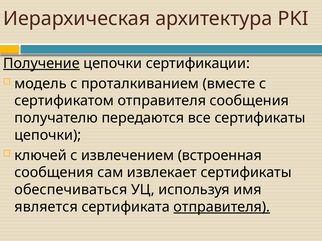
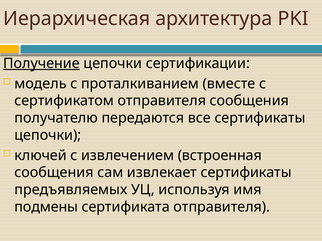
обеспечиваться: обеспечиваться -> предъявляемых
является: является -> подмены
отправителя at (222, 207) underline: present -> none
